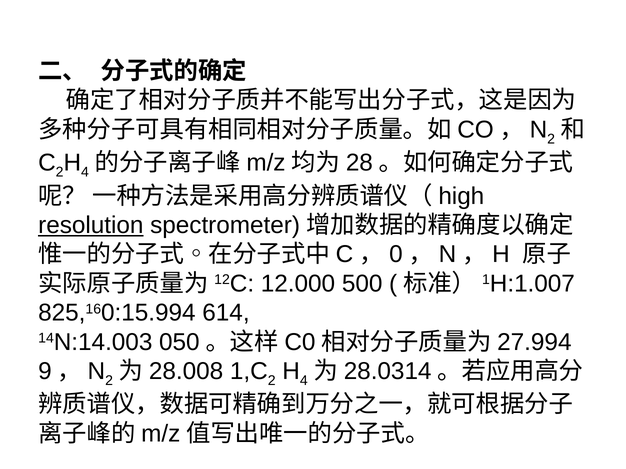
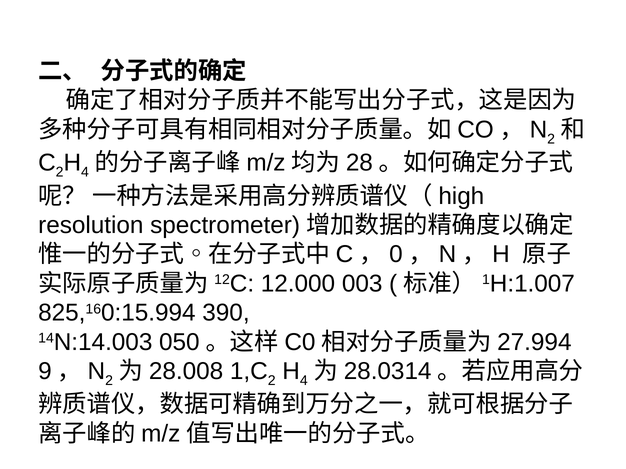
resolution underline: present -> none
500: 500 -> 003
614: 614 -> 390
